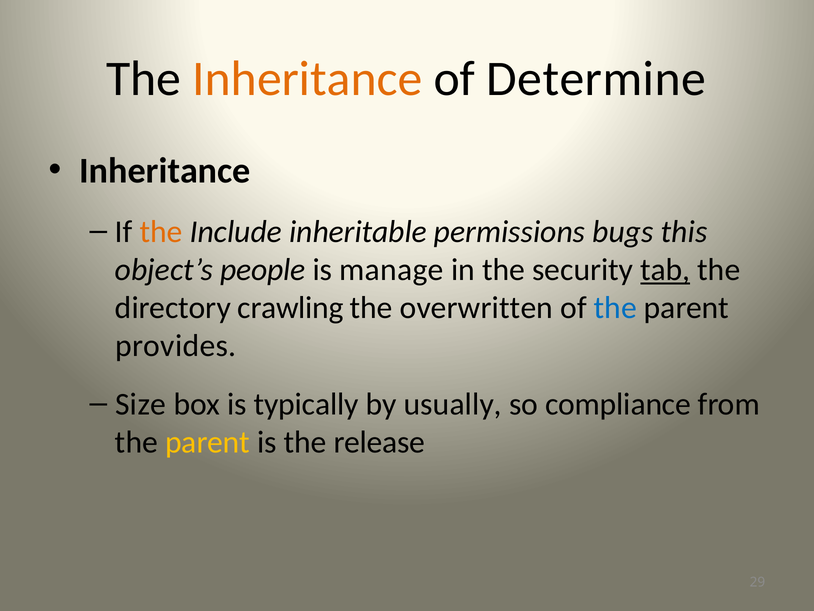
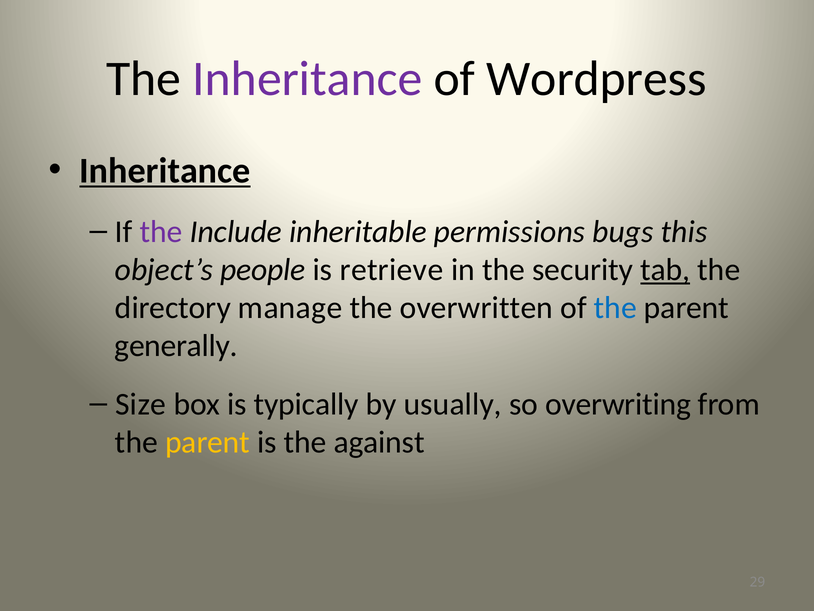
Inheritance at (307, 79) colour: orange -> purple
Determine: Determine -> Wordpress
Inheritance at (165, 171) underline: none -> present
the at (161, 232) colour: orange -> purple
manage: manage -> retrieve
crawling: crawling -> manage
provides: provides -> generally
compliance: compliance -> overwriting
release: release -> against
